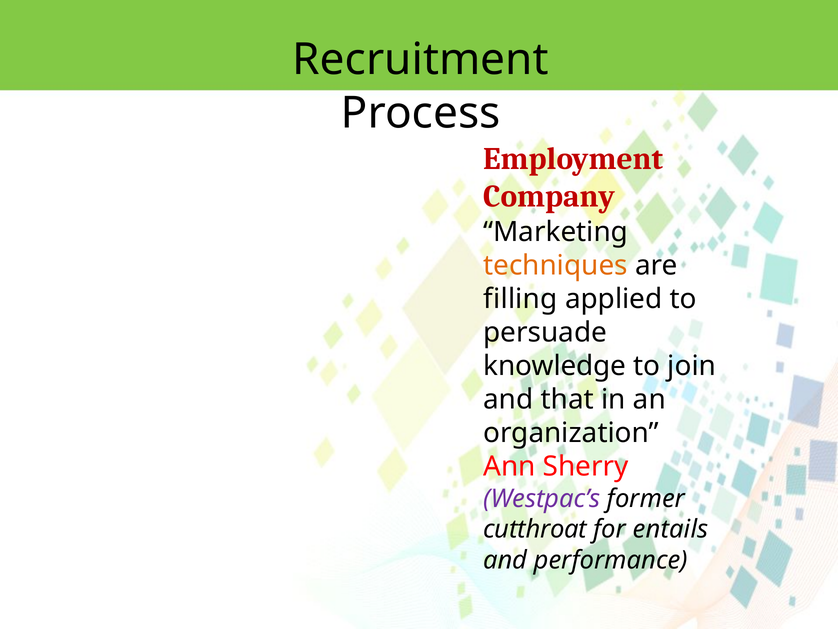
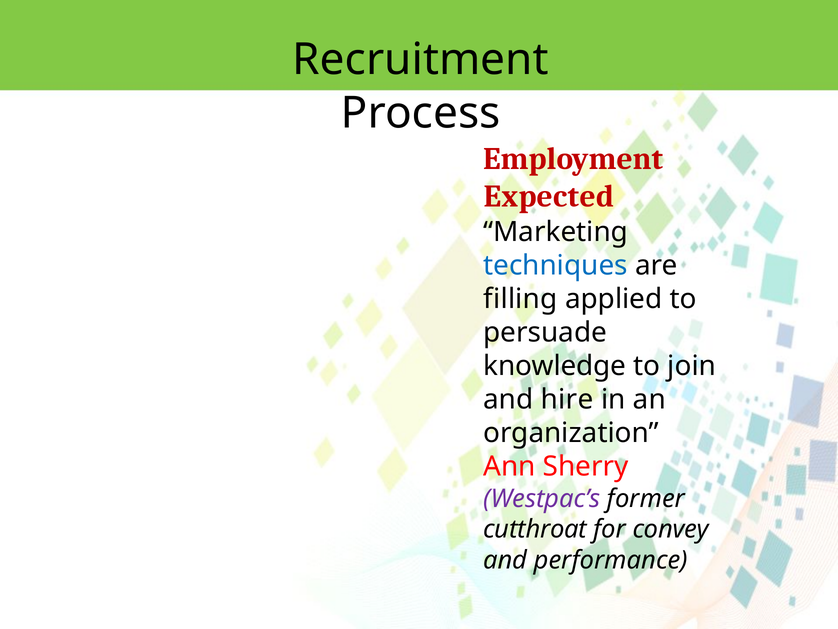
Company: Company -> Expected
techniques colour: orange -> blue
that: that -> hire
entails: entails -> convey
